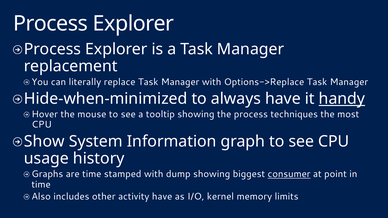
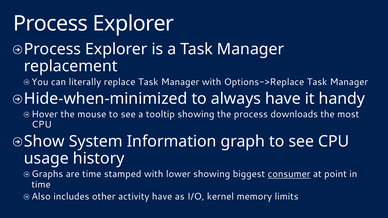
handy underline: present -> none
techniques: techniques -> downloads
dump: dump -> lower
